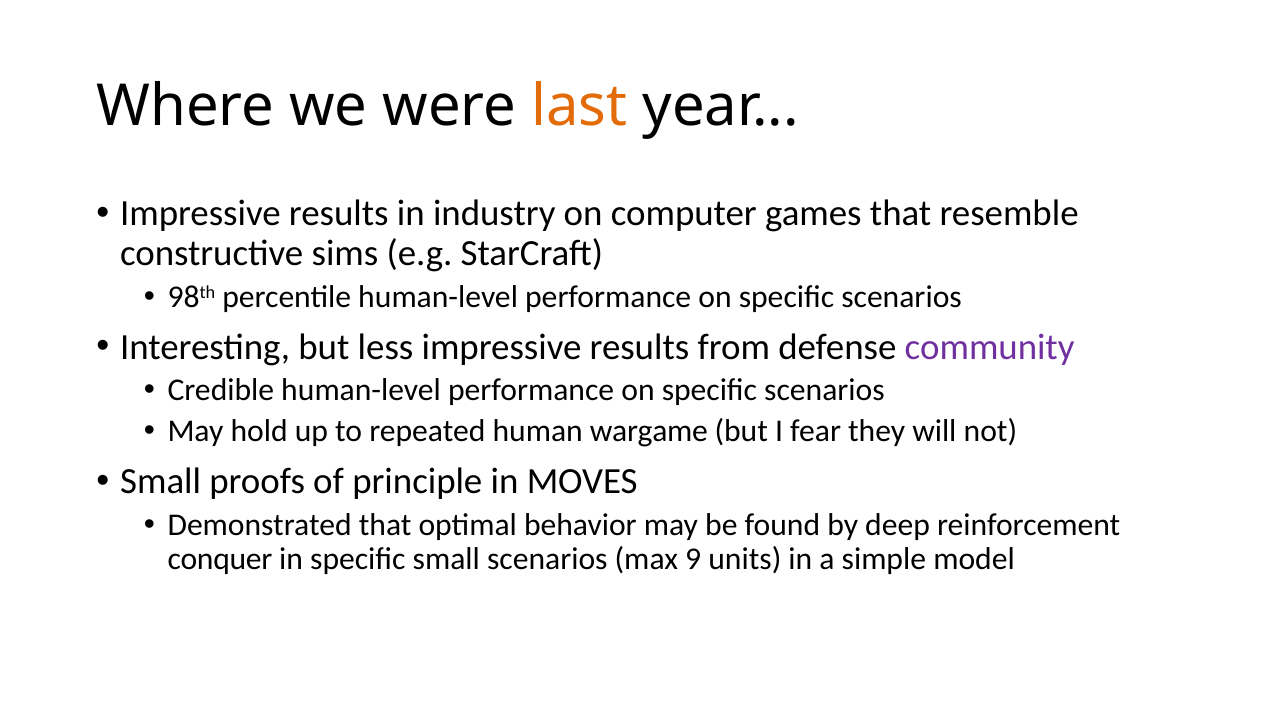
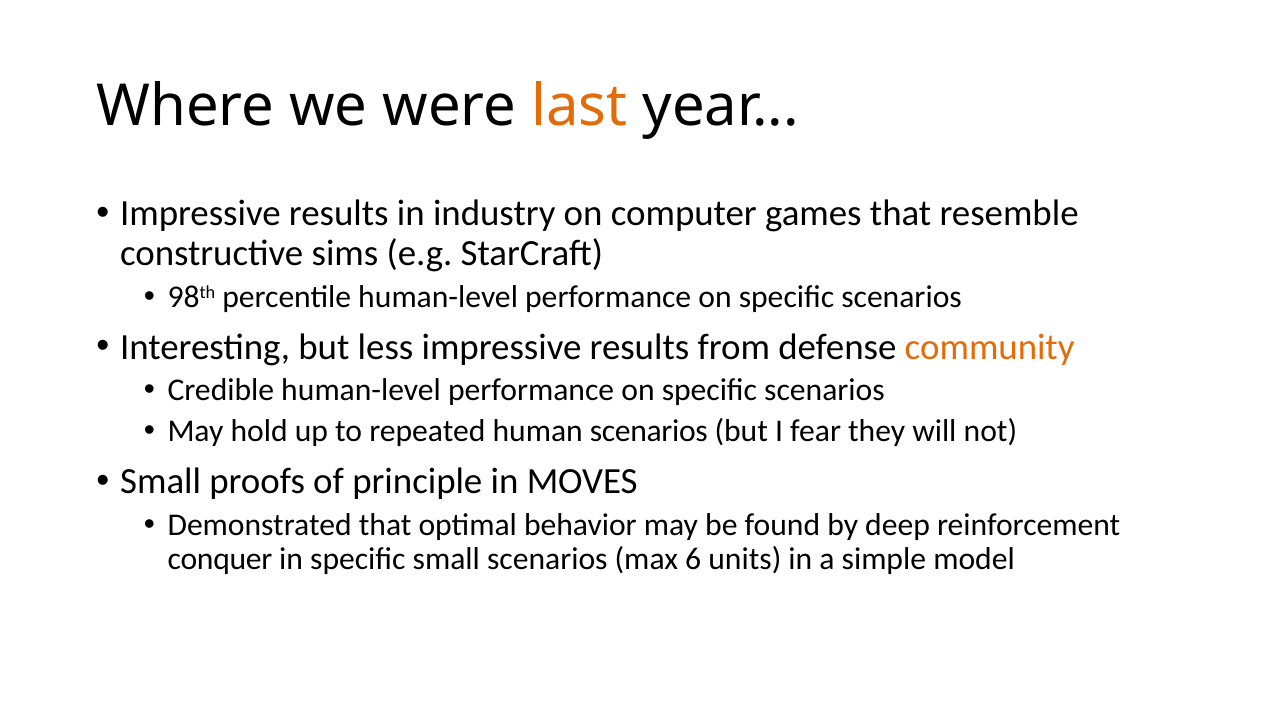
community colour: purple -> orange
human wargame: wargame -> scenarios
9: 9 -> 6
